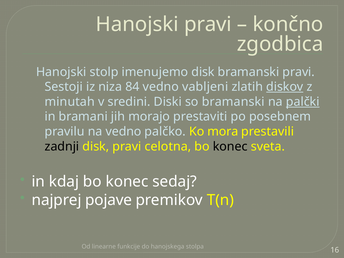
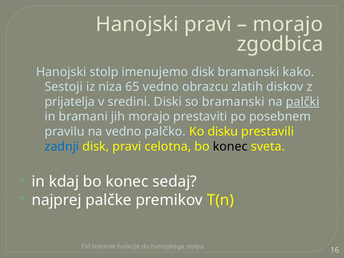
končno at (288, 24): končno -> morajo
bramanski pravi: pravi -> kako
84: 84 -> 65
vabljeni: vabljeni -> obrazcu
diskov underline: present -> none
minutah: minutah -> prijatelja
mora: mora -> disku
zadnji colour: black -> blue
pojave: pojave -> palčke
